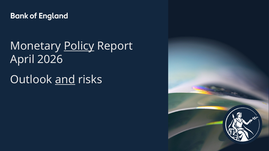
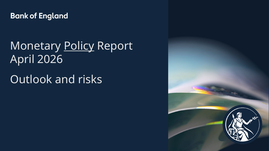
and underline: present -> none
